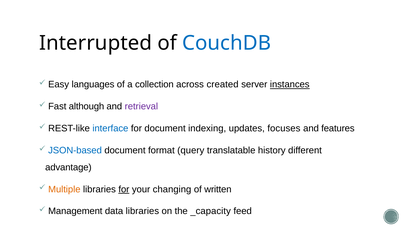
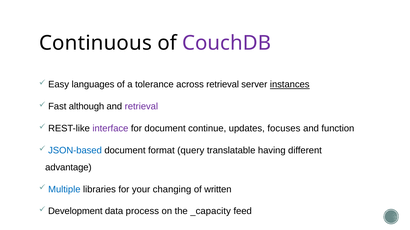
Interrupted: Interrupted -> Continuous
CouchDB colour: blue -> purple
collection: collection -> tolerance
across created: created -> retrieval
interface colour: blue -> purple
indexing: indexing -> continue
features: features -> function
history: history -> having
Multiple colour: orange -> blue
for at (124, 190) underline: present -> none
Management: Management -> Development
data libraries: libraries -> process
